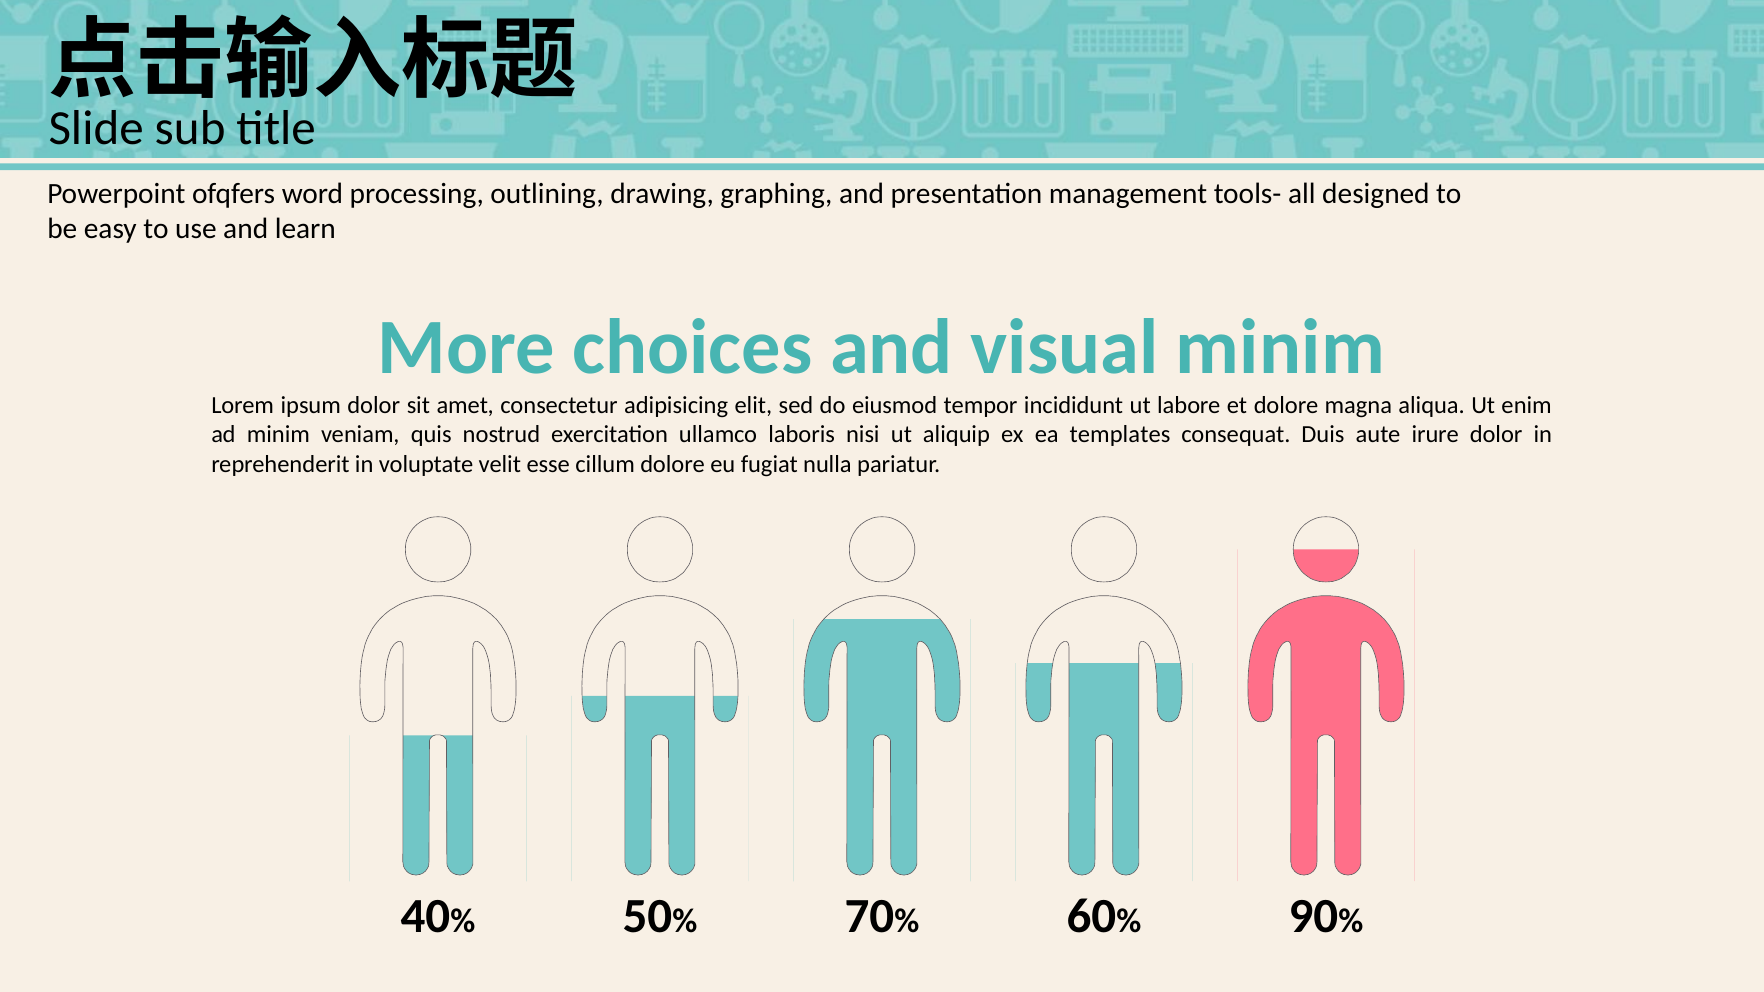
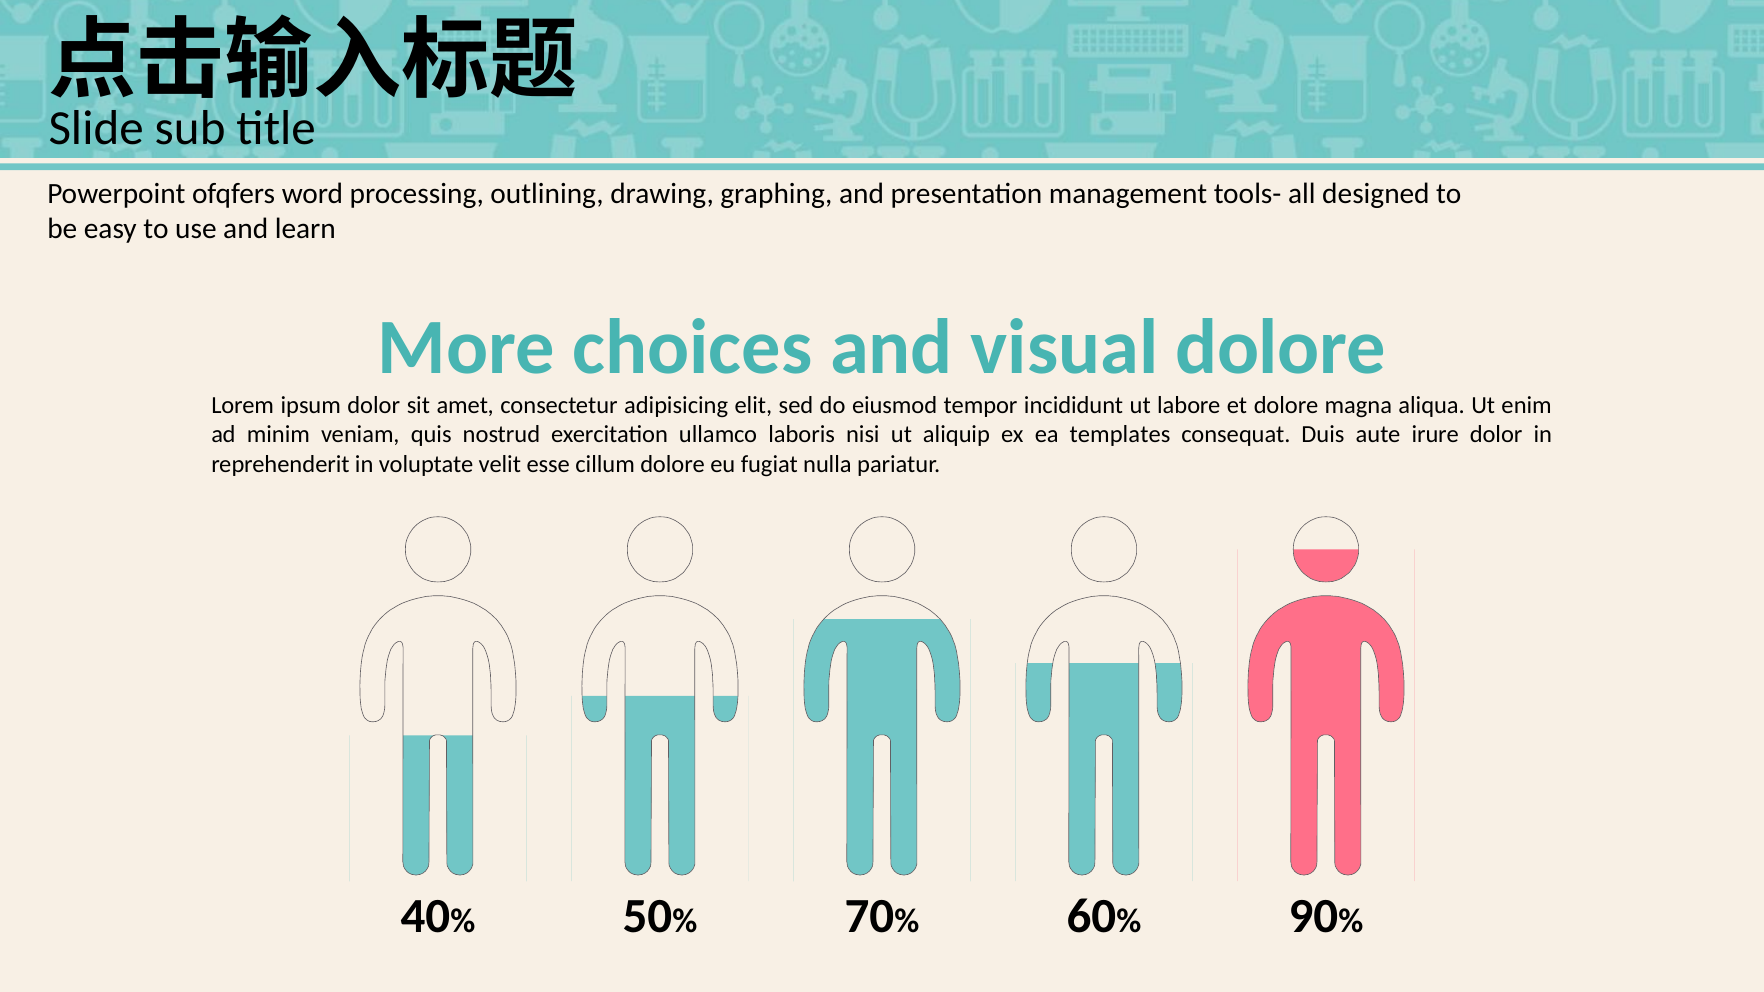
visual minim: minim -> dolore
